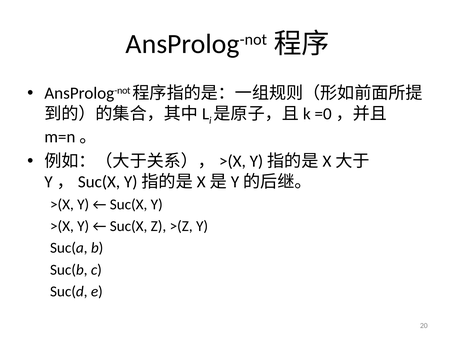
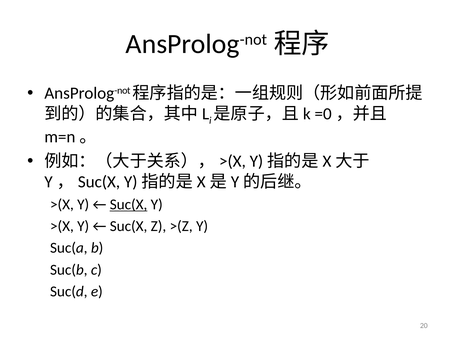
Suc(X at (129, 205) underline: none -> present
